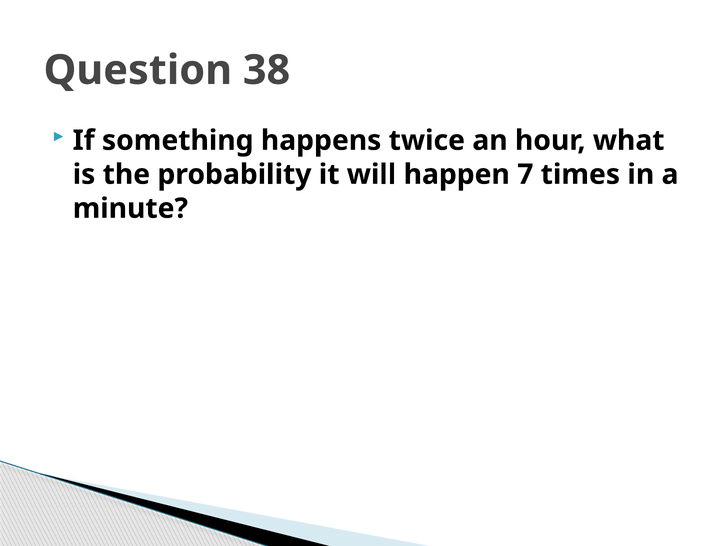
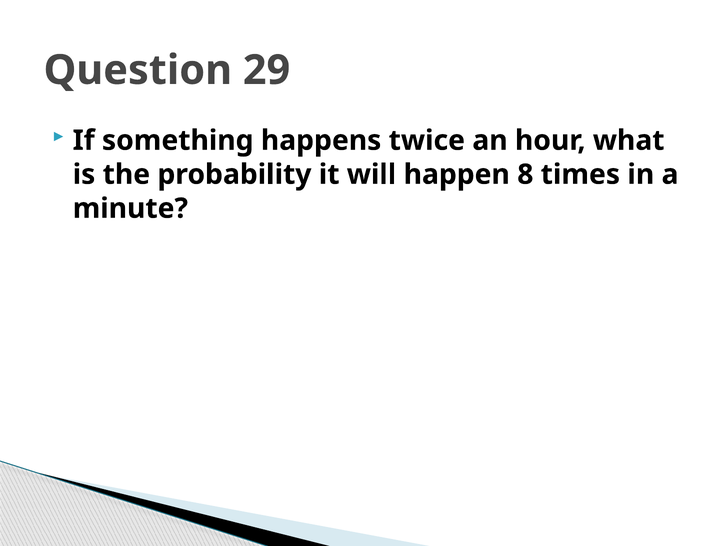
38: 38 -> 29
7: 7 -> 8
